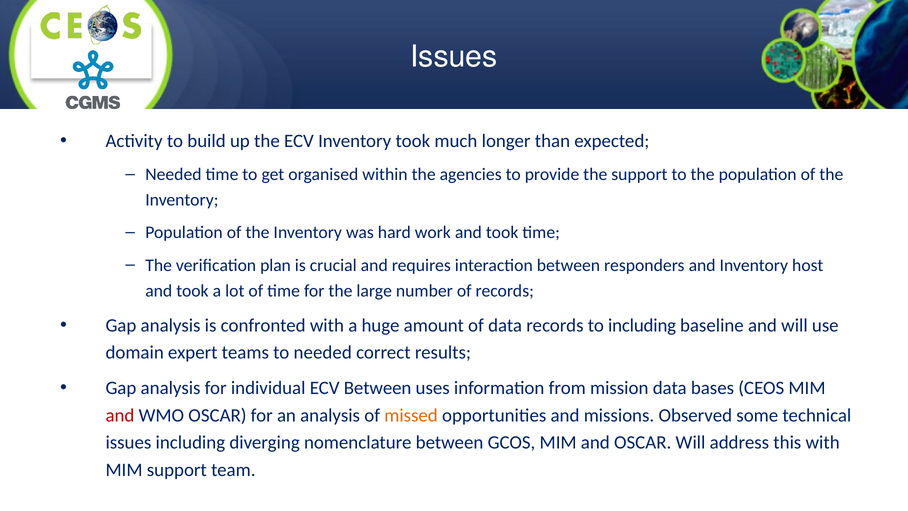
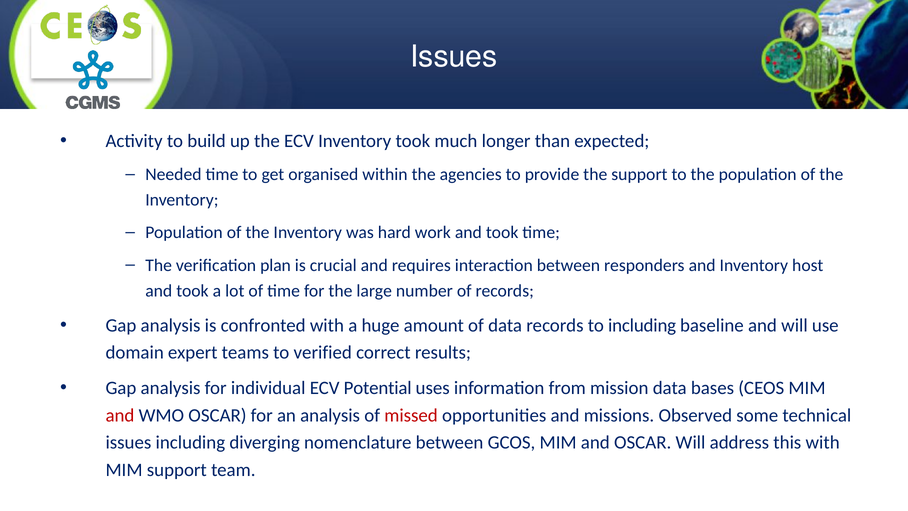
to needed: needed -> verified
ECV Between: Between -> Potential
missed colour: orange -> red
